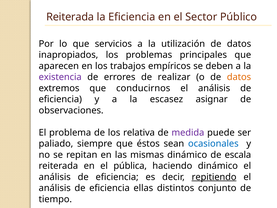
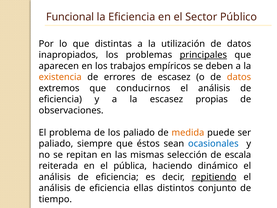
Reiterada at (70, 17): Reiterada -> Funcional
servicios: servicios -> distintas
principales underline: none -> present
existencia colour: purple -> orange
de realizar: realizar -> escasez
asignar: asignar -> propias
los relativa: relativa -> paliado
medida colour: purple -> orange
mismas dinámico: dinámico -> selección
